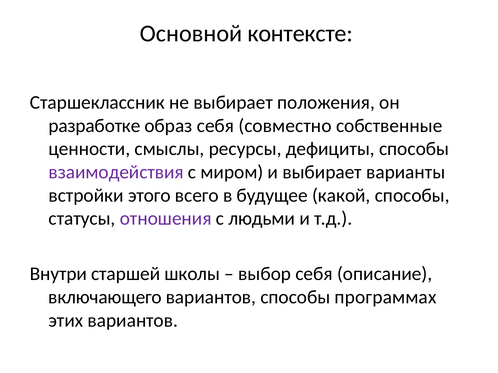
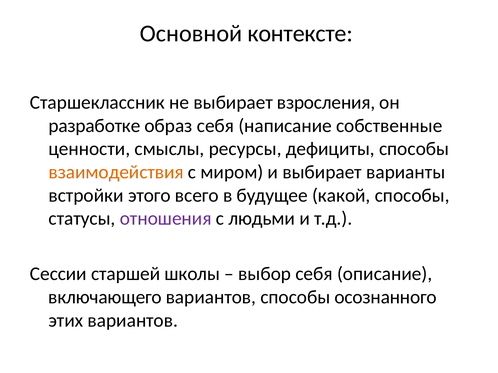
положения: положения -> взросления
совместно: совместно -> написание
взаимодействия colour: purple -> orange
Внутри: Внутри -> Сессии
программах: программах -> осознанного
